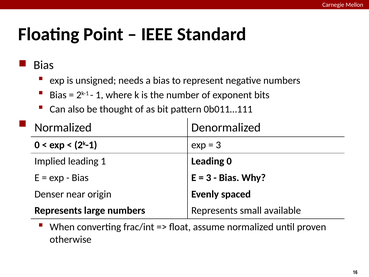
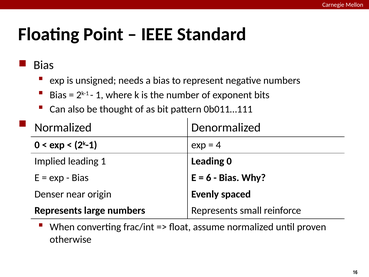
3 at (218, 145): 3 -> 4
3 at (209, 178): 3 -> 6
available: available -> reinforce
